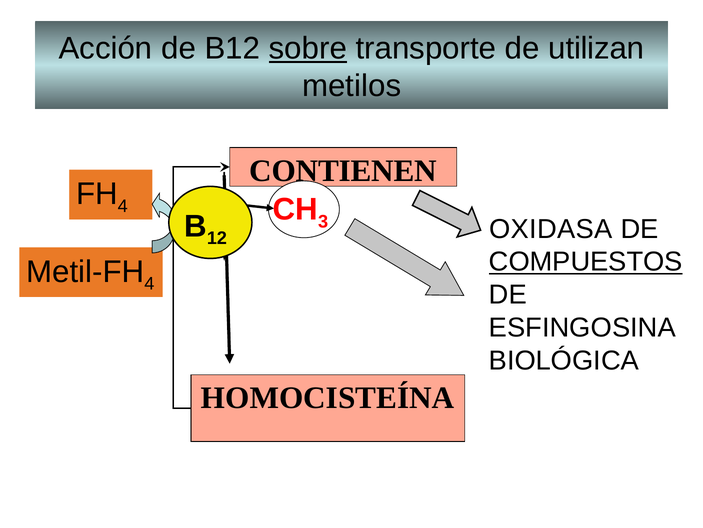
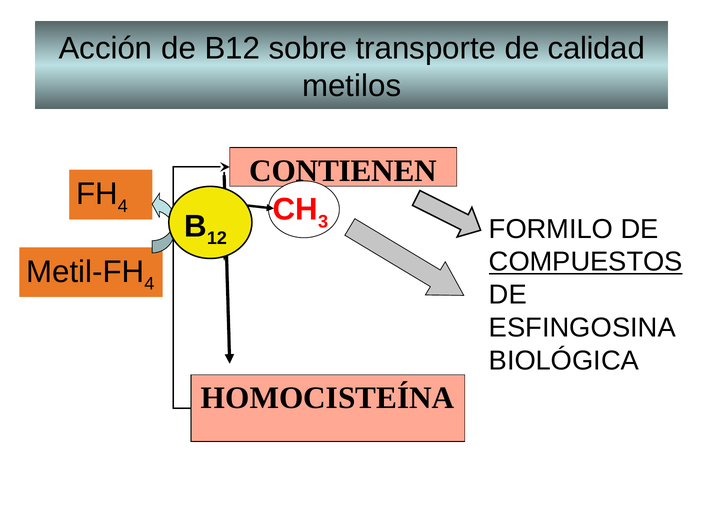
sobre underline: present -> none
utilizan: utilizan -> calidad
OXIDASA: OXIDASA -> FORMILO
